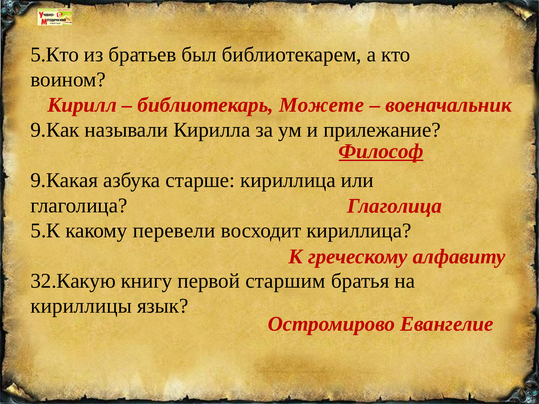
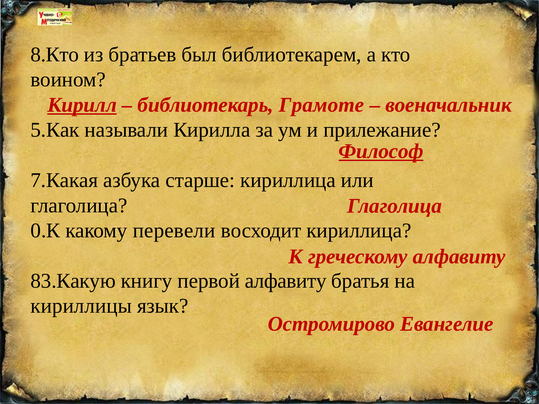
5.Кто: 5.Кто -> 8.Кто
Кирилл underline: none -> present
Можете: Можете -> Грамоте
9.Как: 9.Как -> 5.Как
9.Какая: 9.Какая -> 7.Какая
5.К: 5.К -> 0.К
32.Какую: 32.Какую -> 83.Какую
первой старшим: старшим -> алфавиту
